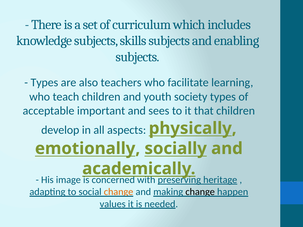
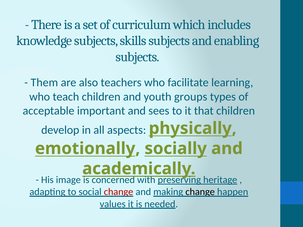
Types at (44, 83): Types -> Them
society: society -> groups
change at (119, 192) colour: orange -> red
